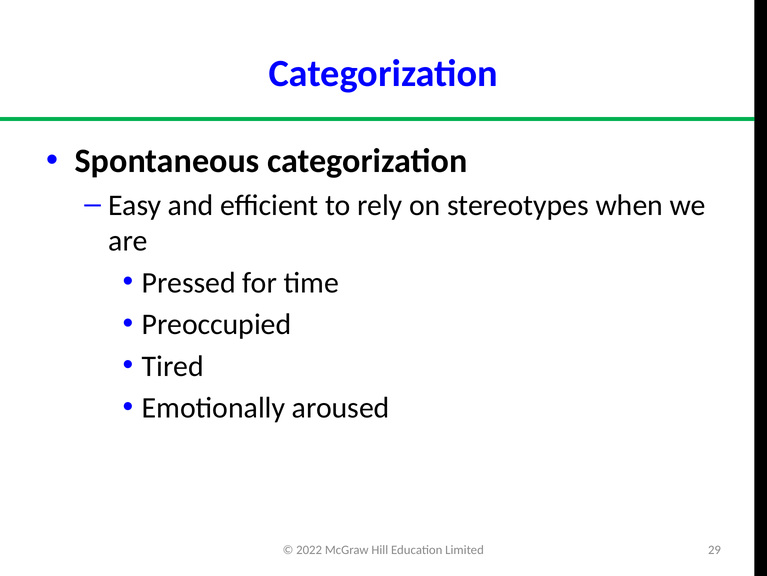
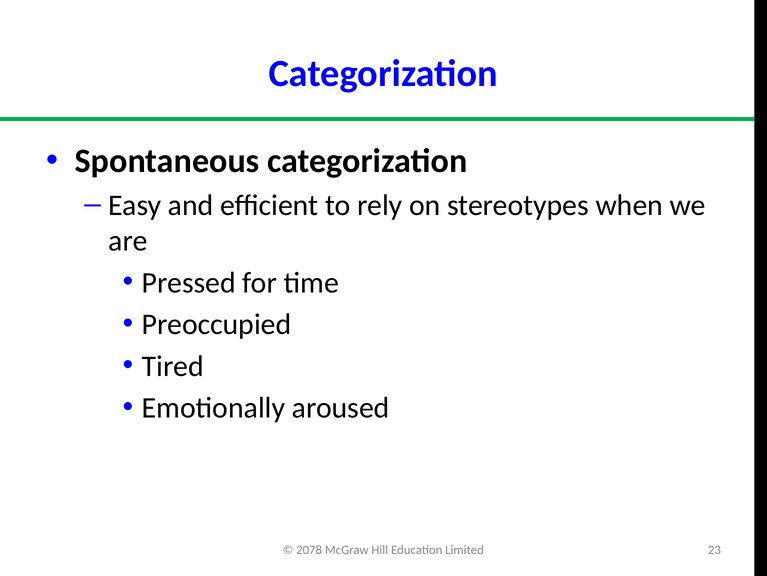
2022: 2022 -> 2078
29: 29 -> 23
